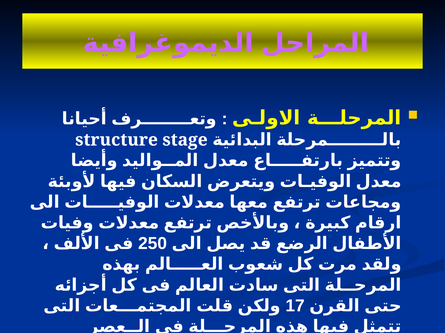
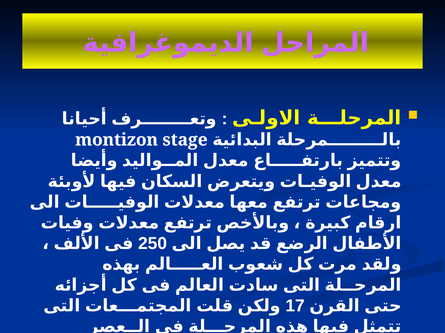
structure: structure -> montizon
